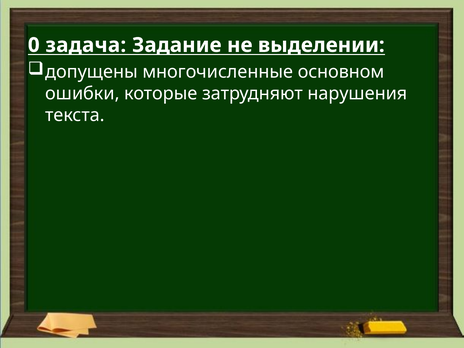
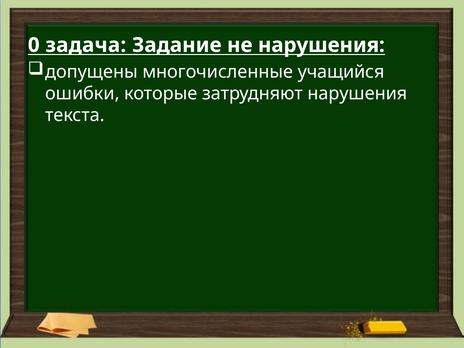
не выделении: выделении -> нарушения
основном: основном -> учащийся
